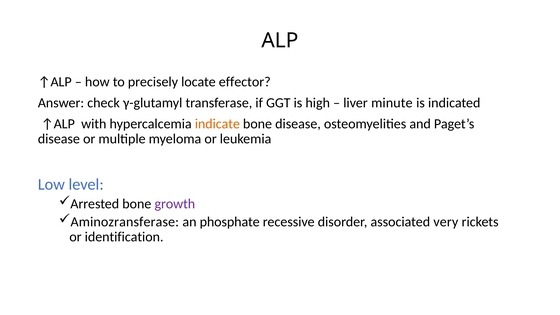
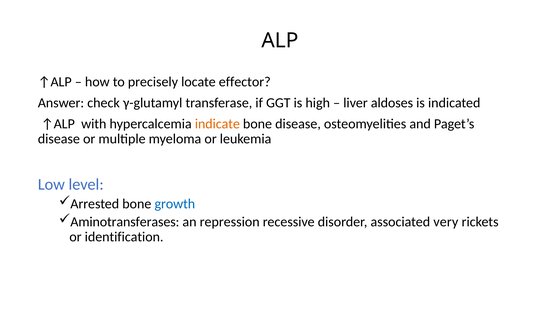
minute: minute -> aldoses
growth colour: purple -> blue
Aminozransferase: Aminozransferase -> Aminotransferases
phosphate: phosphate -> repression
